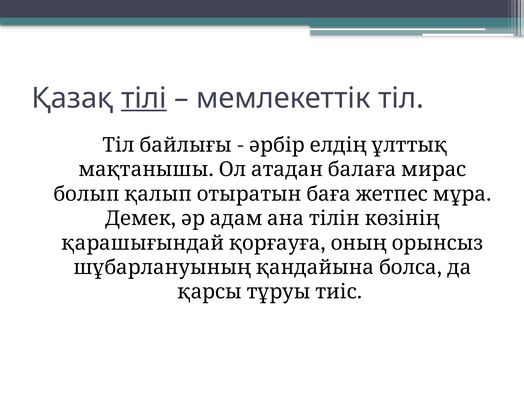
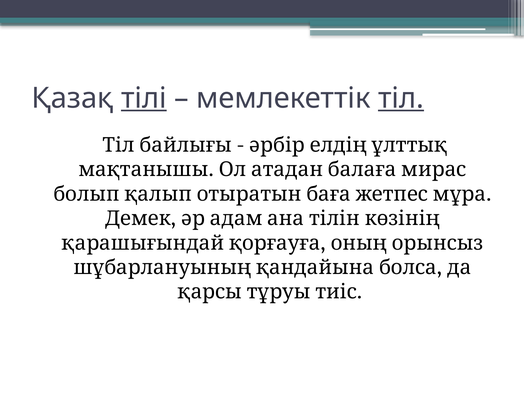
тіл underline: none -> present
